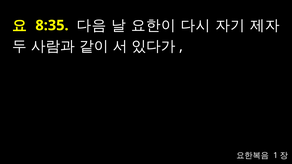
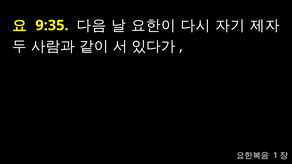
8:35: 8:35 -> 9:35
